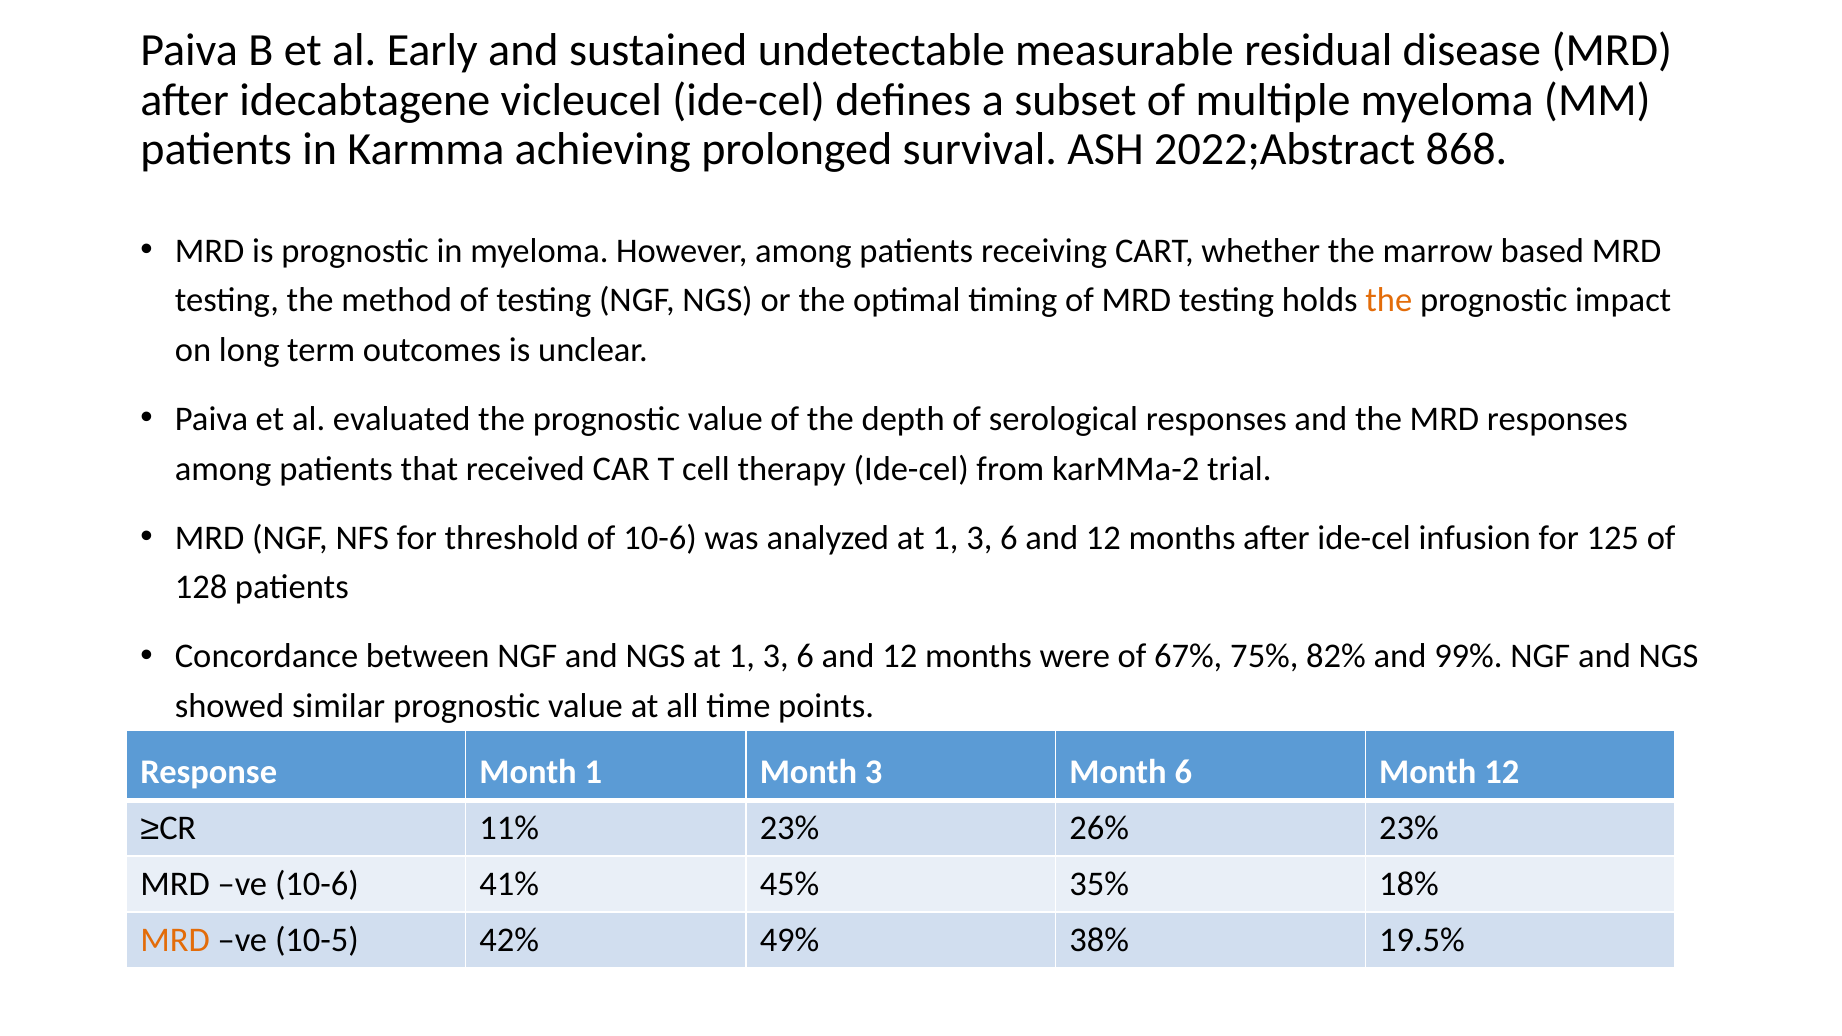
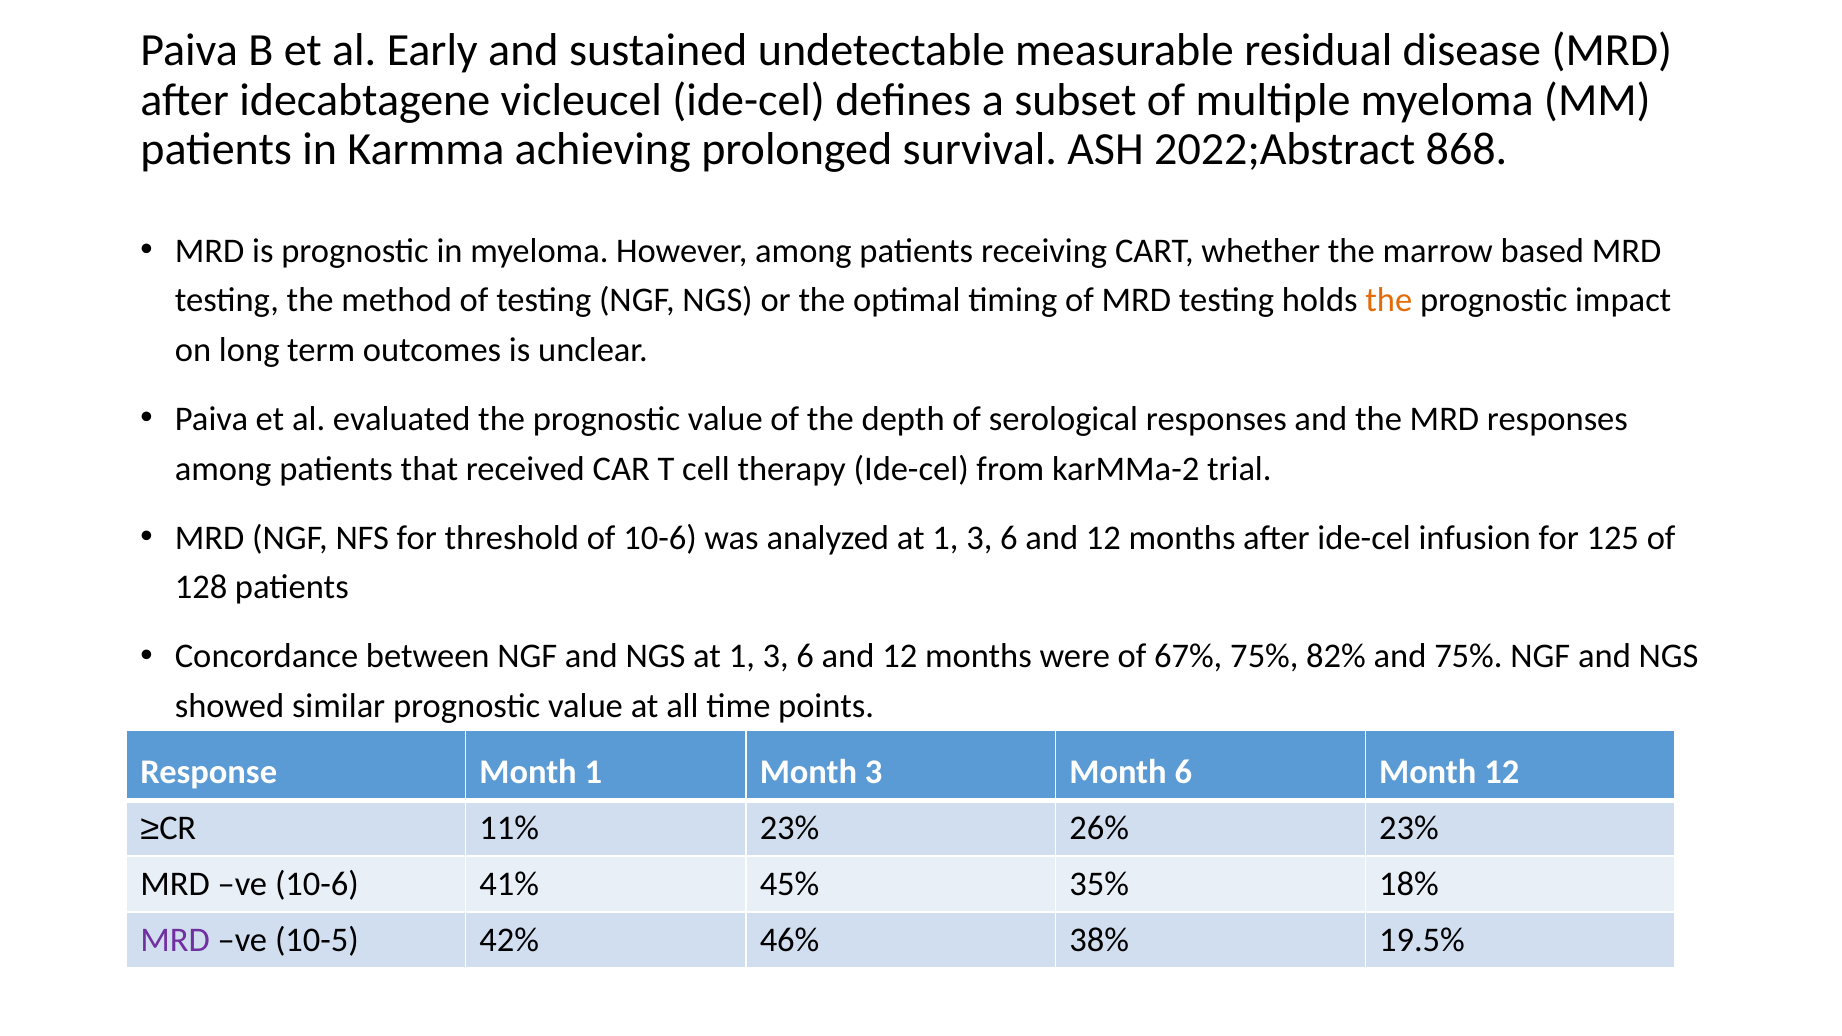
and 99%: 99% -> 75%
MRD at (175, 941) colour: orange -> purple
49%: 49% -> 46%
